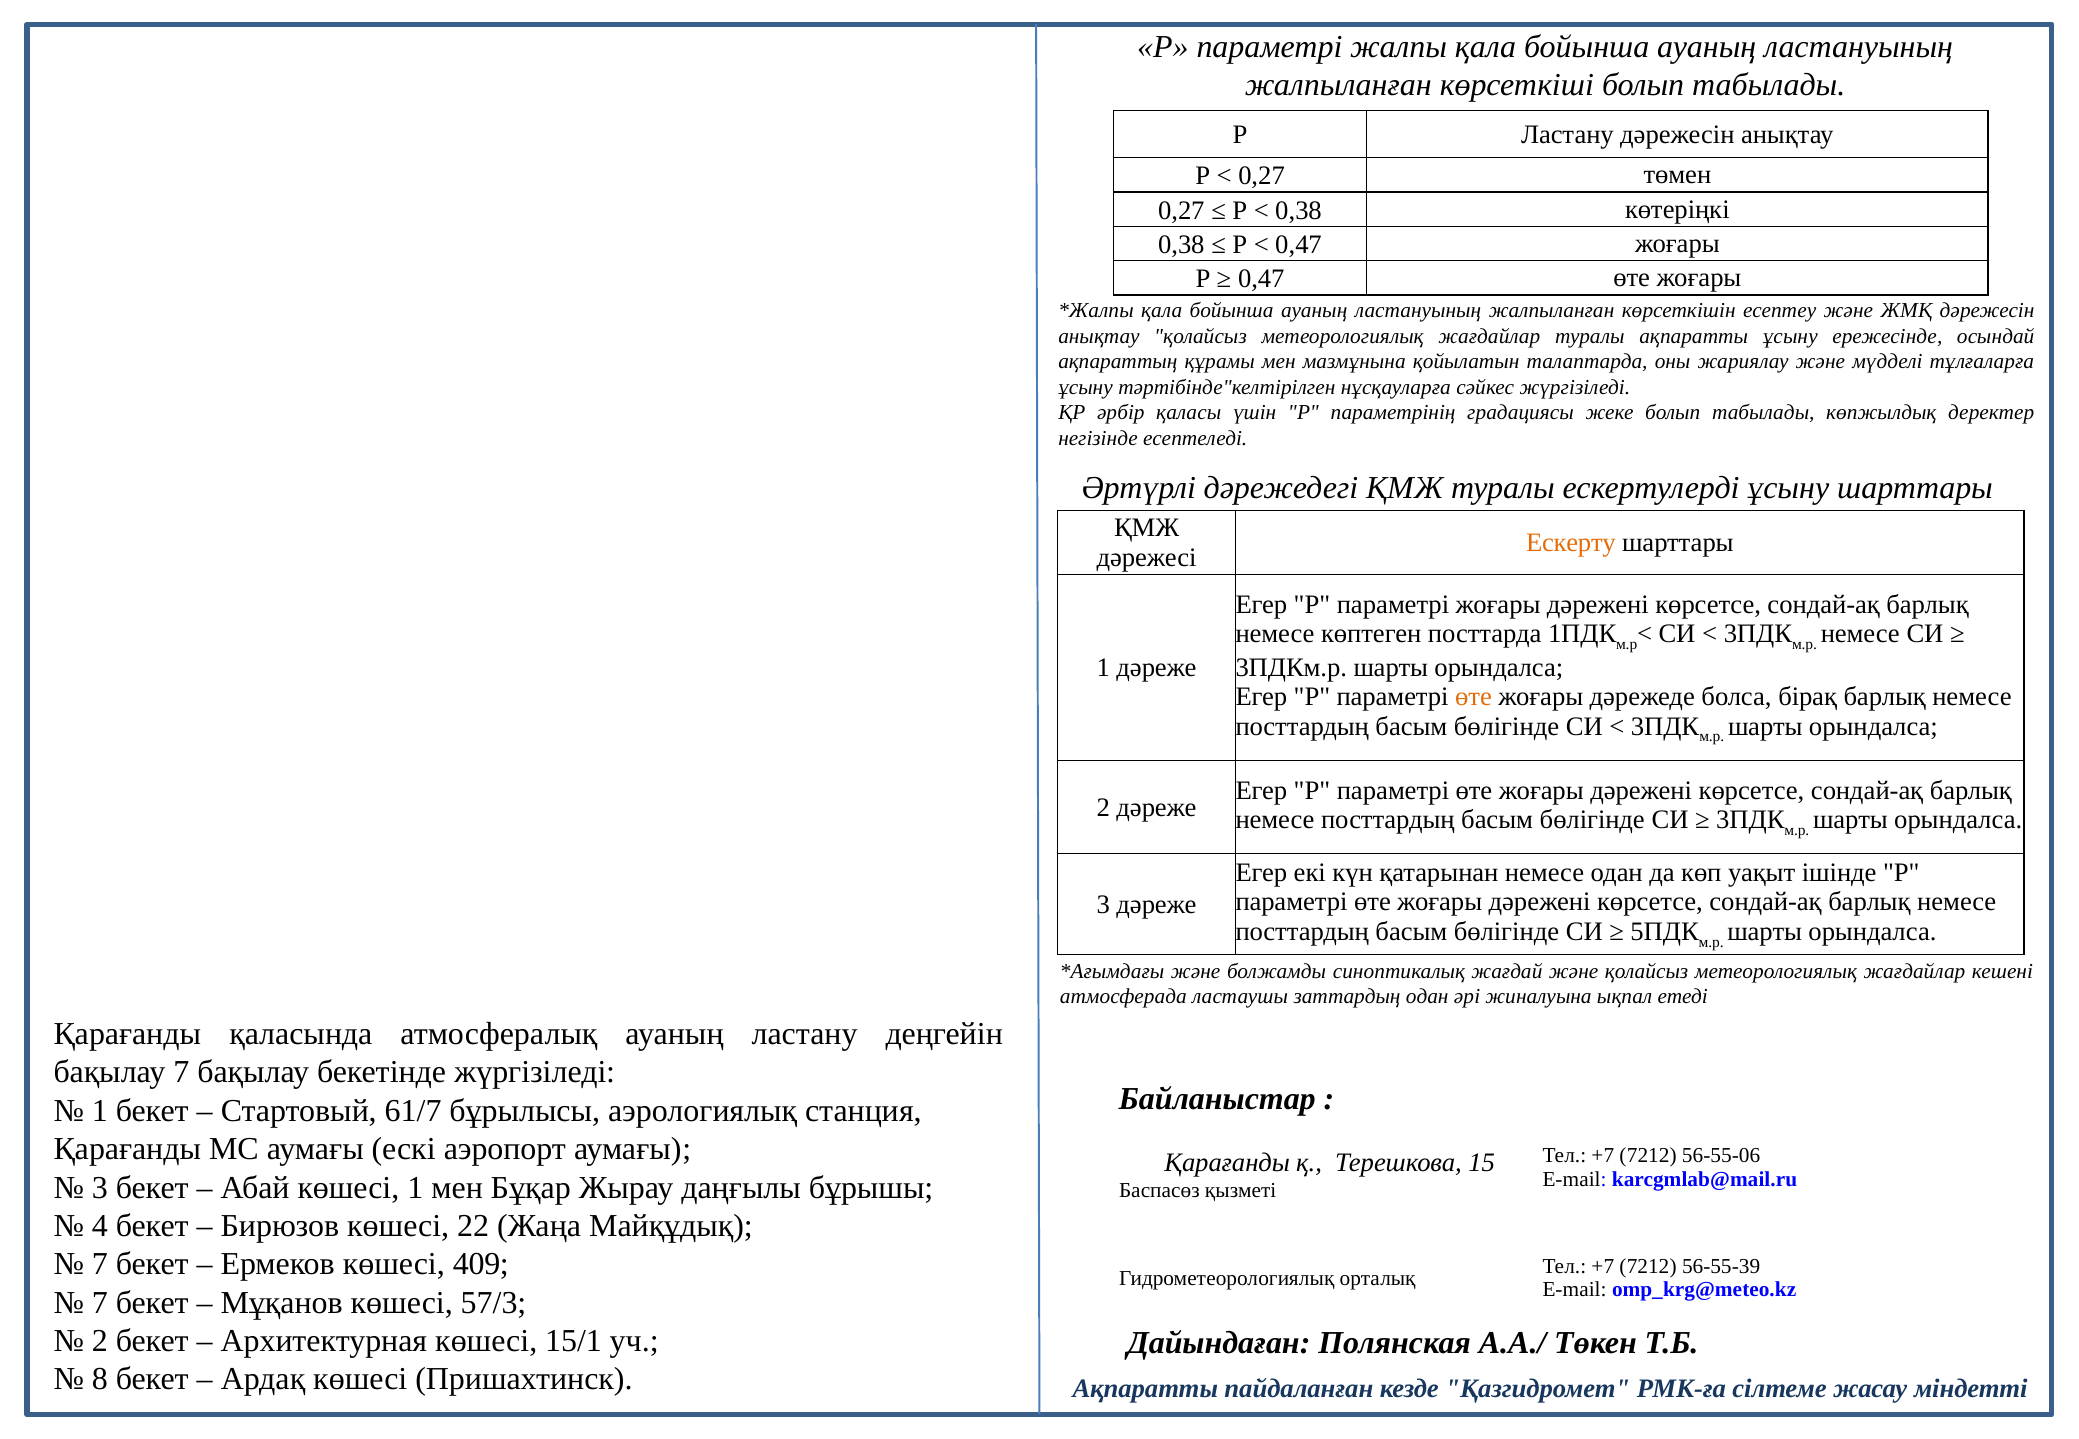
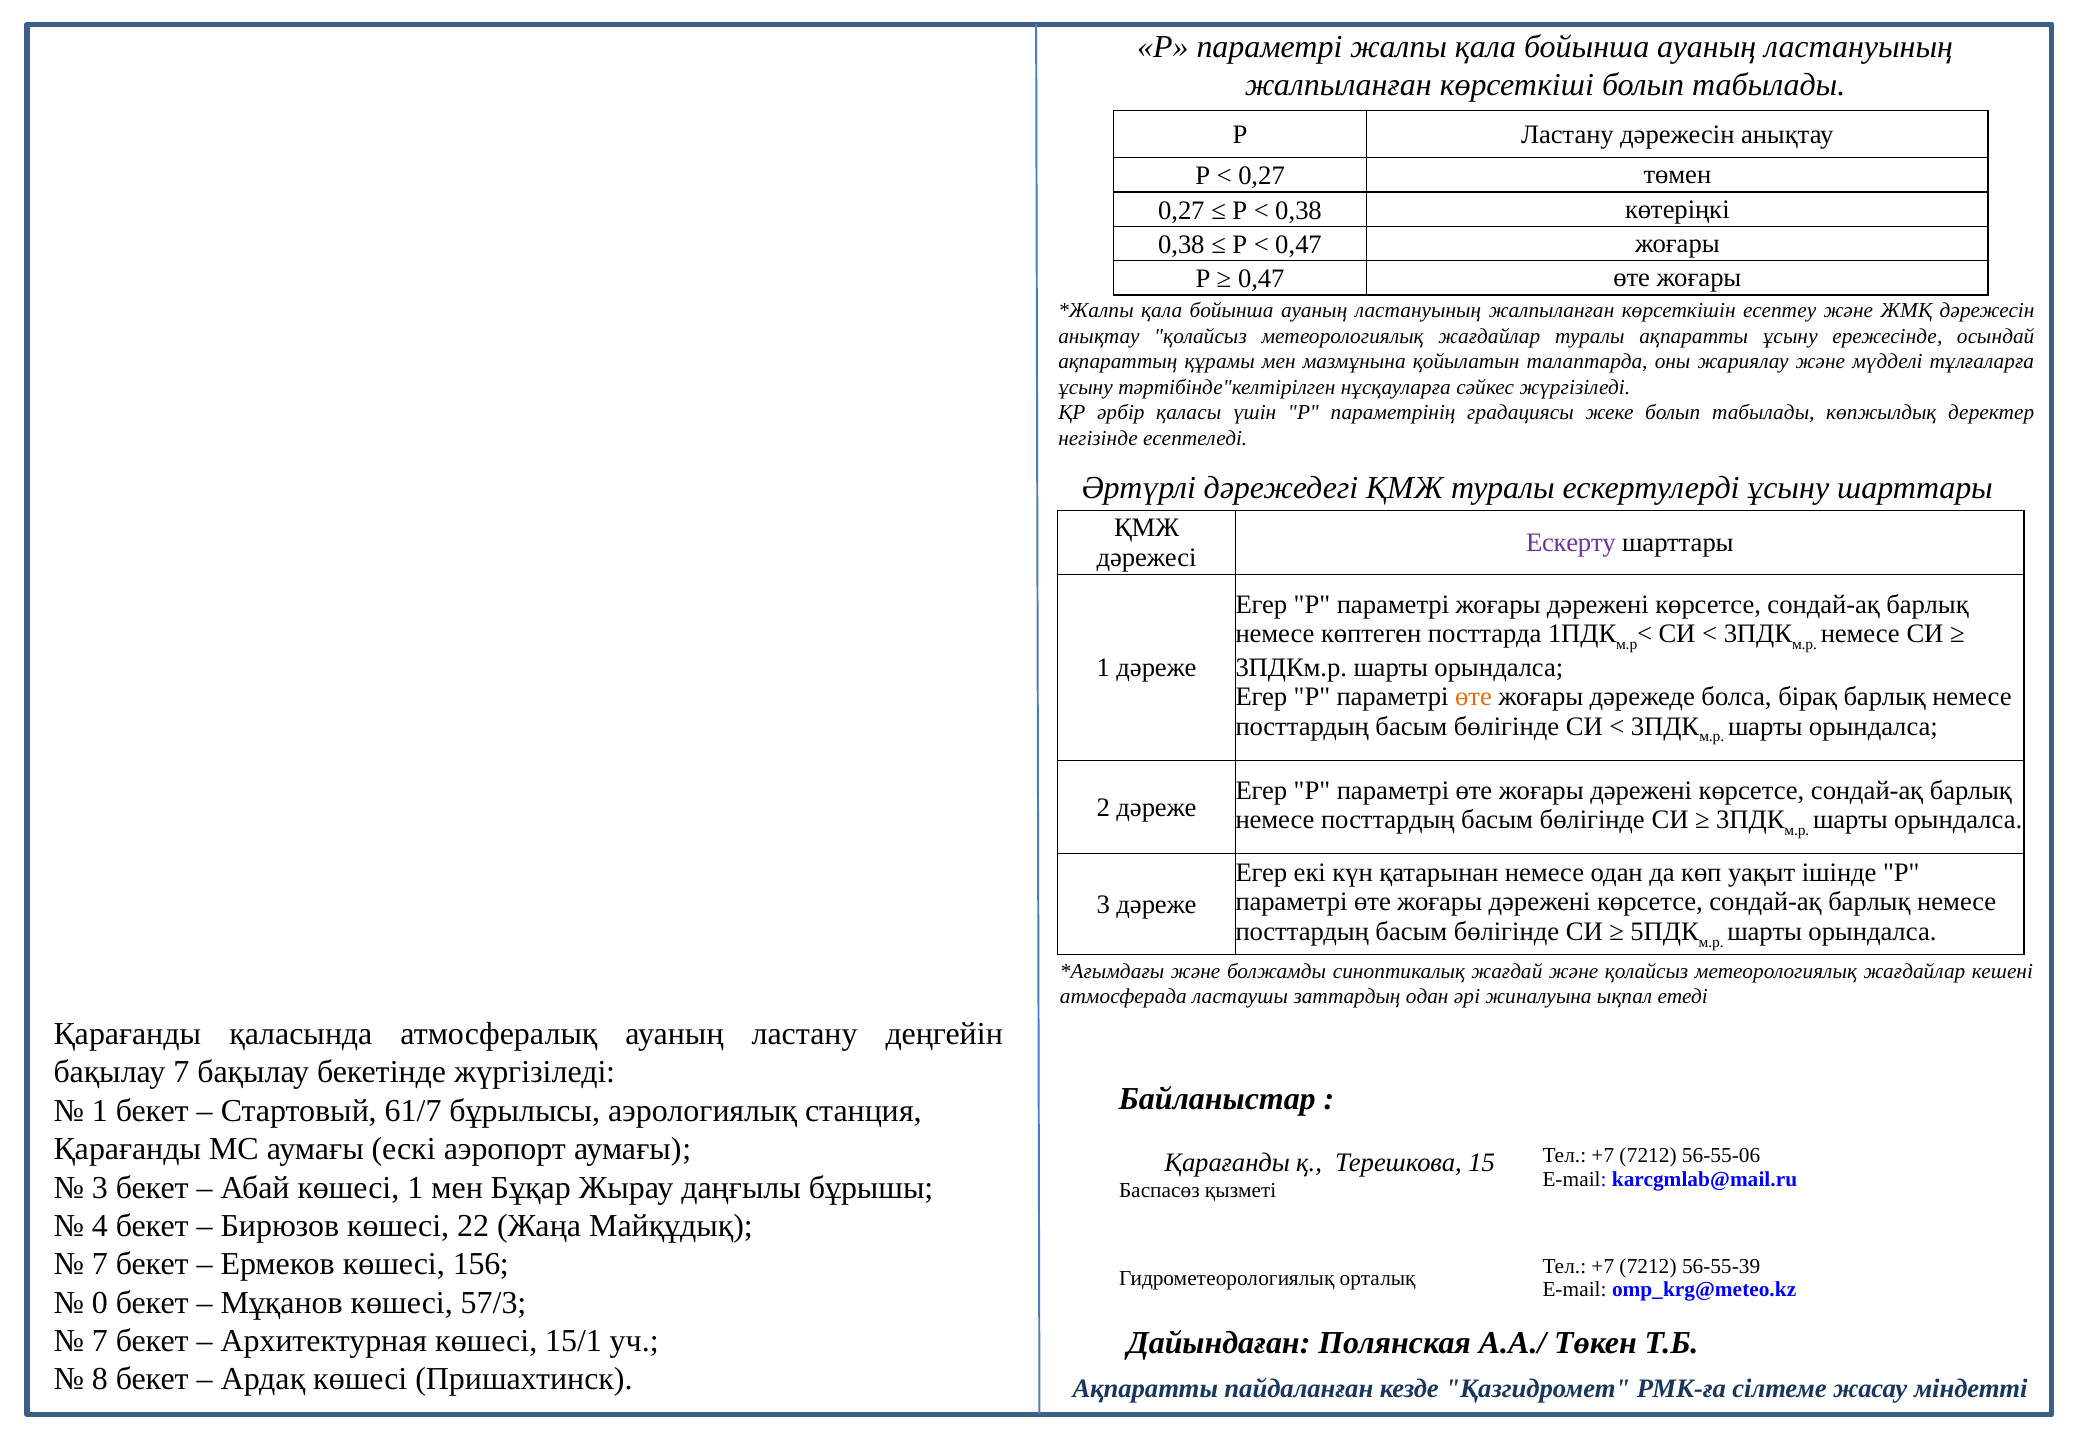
Ескерту colour: orange -> purple
409: 409 -> 156
7 at (100, 1303): 7 -> 0
2 at (100, 1341): 2 -> 7
